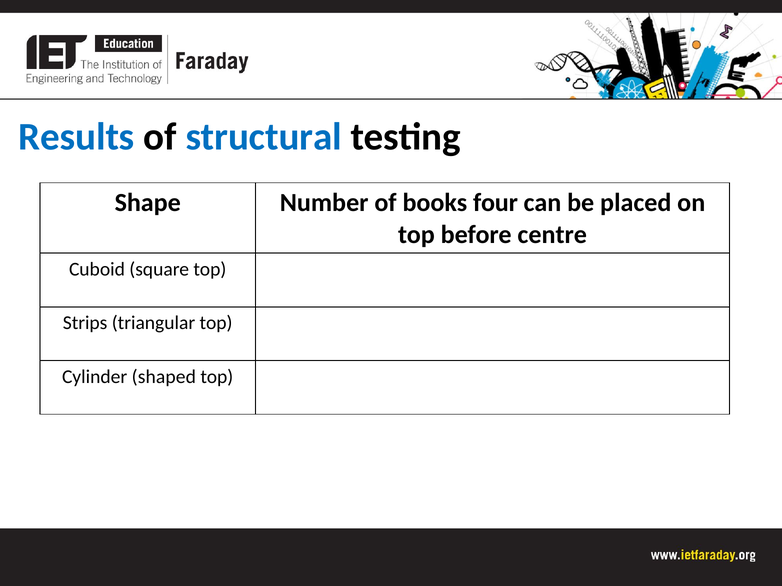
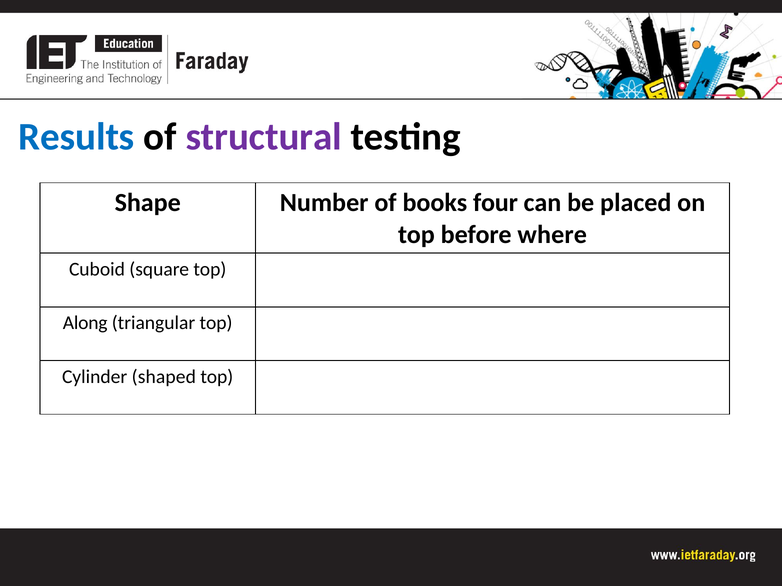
structural colour: blue -> purple
centre: centre -> where
Strips: Strips -> Along
